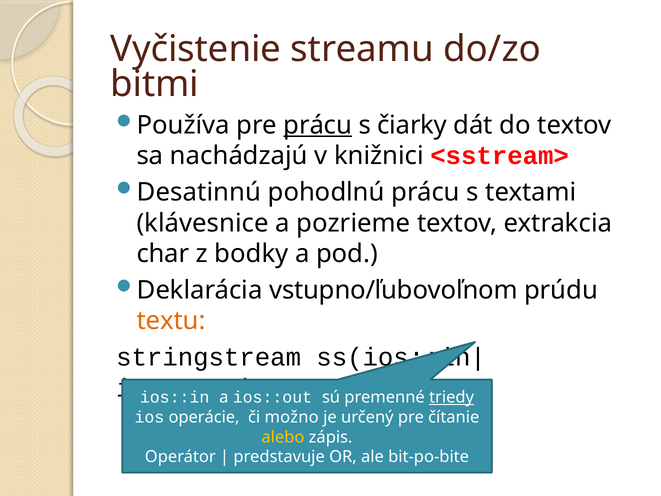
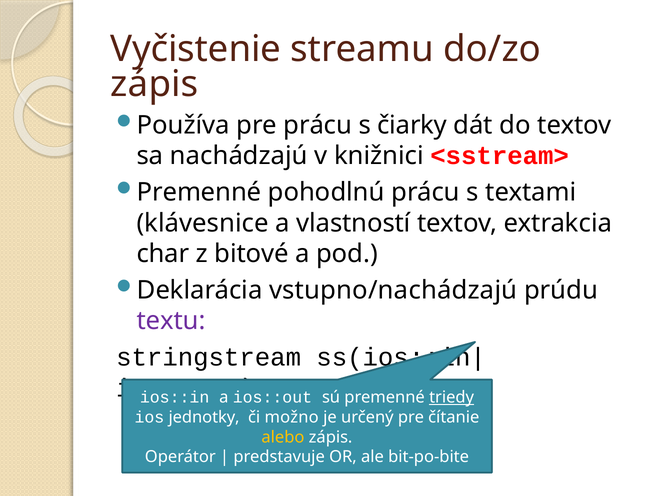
bitmi at (155, 84): bitmi -> zápis
prácu at (318, 125) underline: present -> none
Desatinnú at (199, 192): Desatinnú -> Premenné
pozrieme: pozrieme -> vlastností
bodky: bodky -> bitové
vstupno/ľubovoľnom: vstupno/ľubovoľnom -> vstupno/nachádzajú
textu colour: orange -> purple
operácie: operácie -> jednotky
